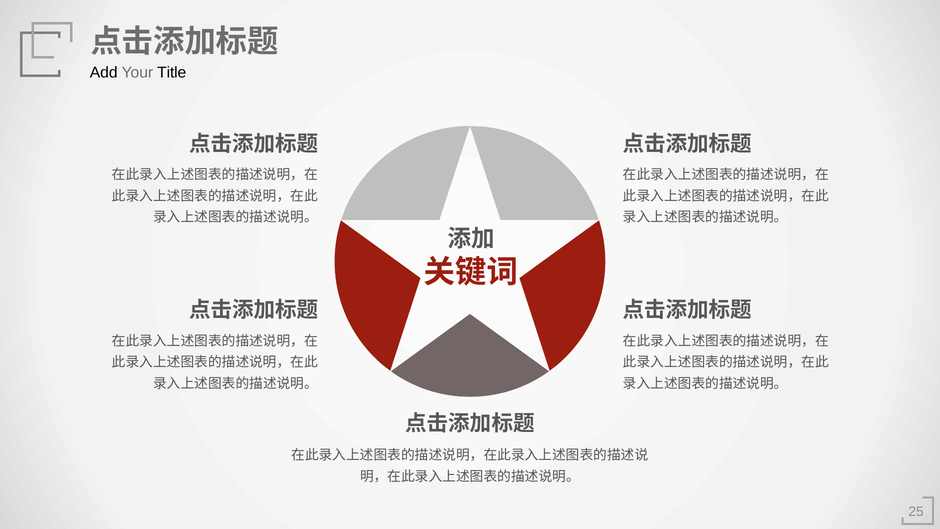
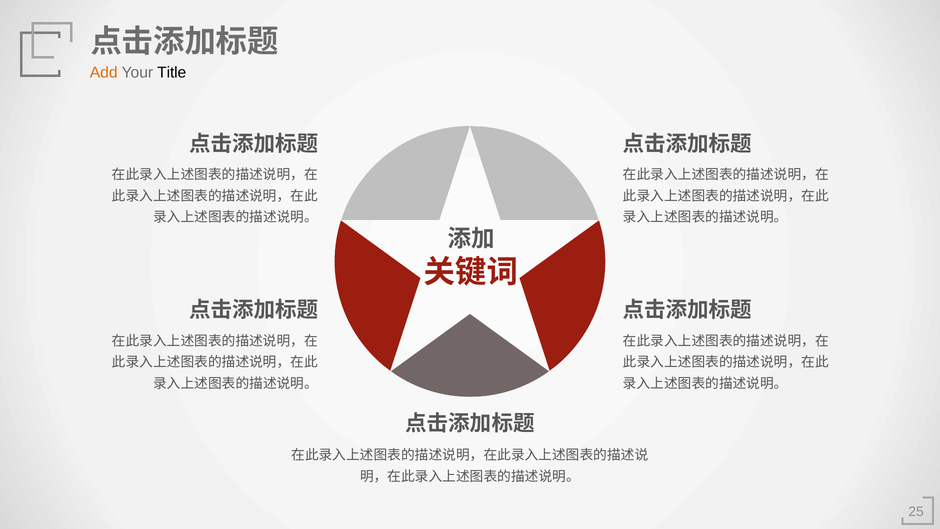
Add colour: black -> orange
